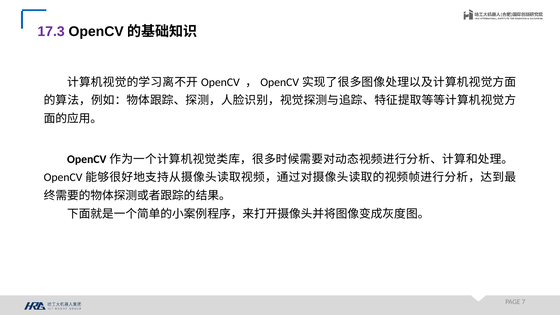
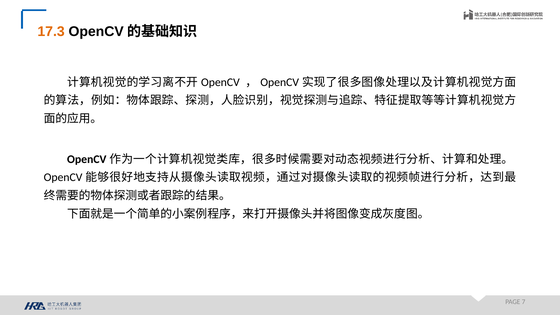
17.3 colour: purple -> orange
